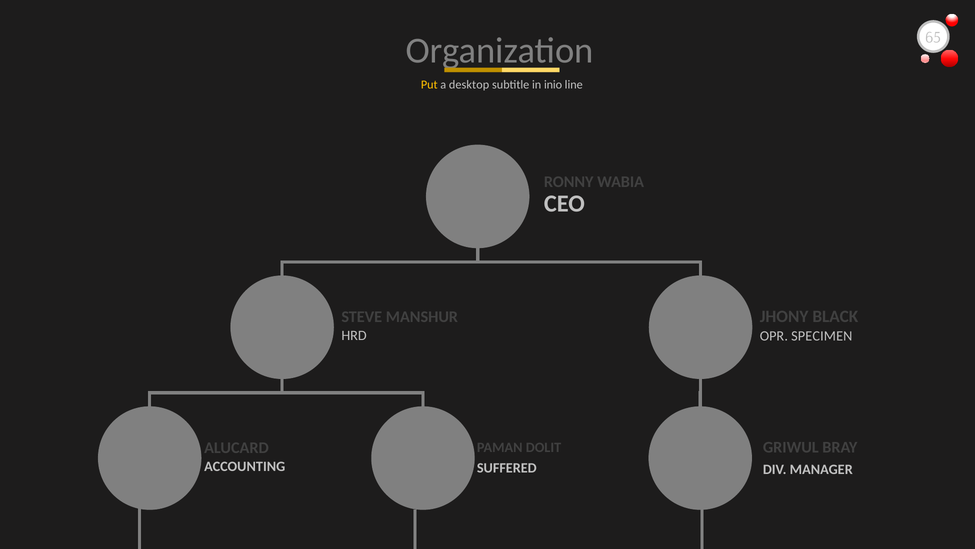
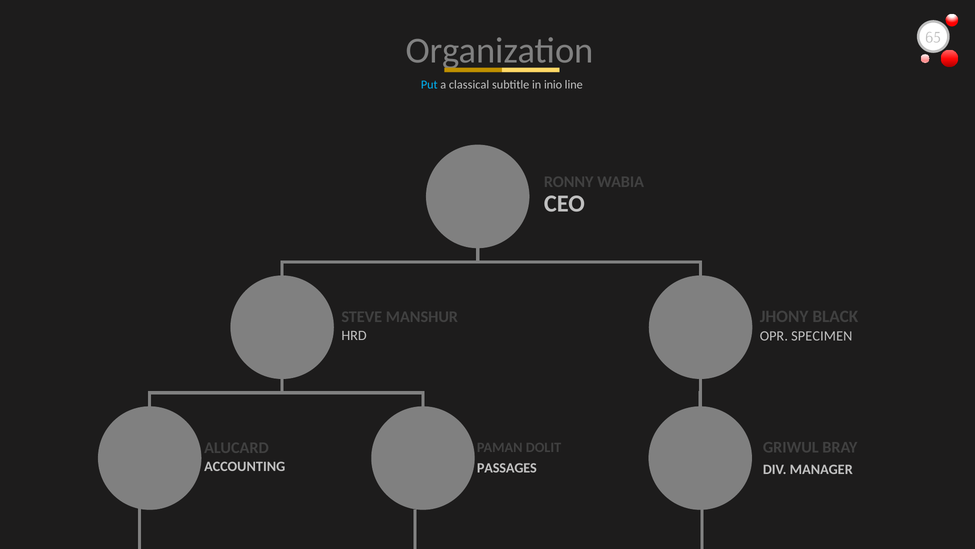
Put colour: yellow -> light blue
desktop: desktop -> classical
SUFFERED: SUFFERED -> PASSAGES
